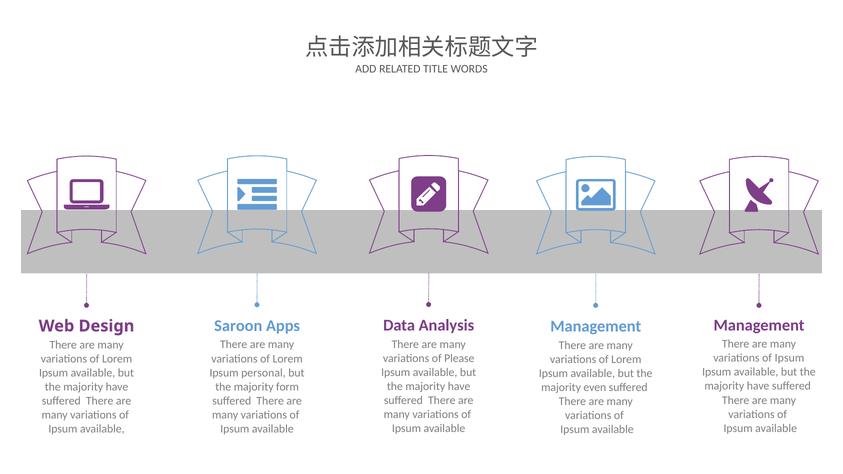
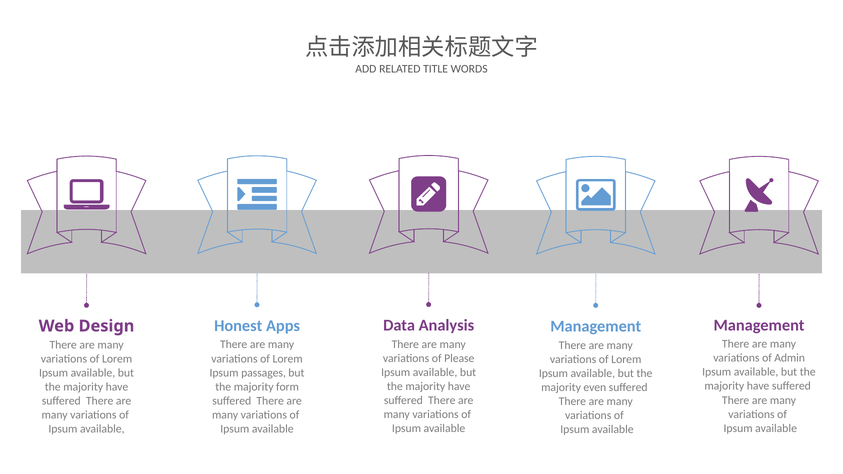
Saroon: Saroon -> Honest
Ipsum at (790, 358): Ipsum -> Admin
personal: personal -> passages
